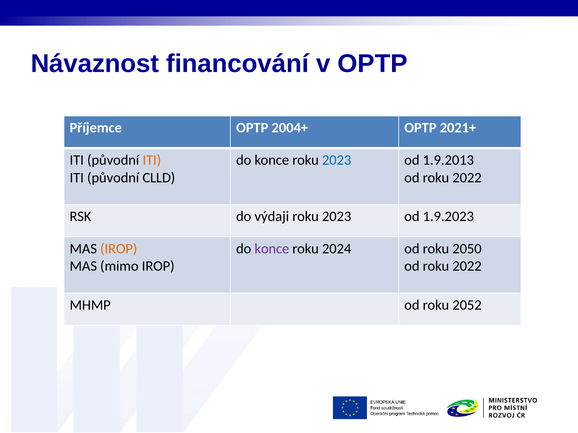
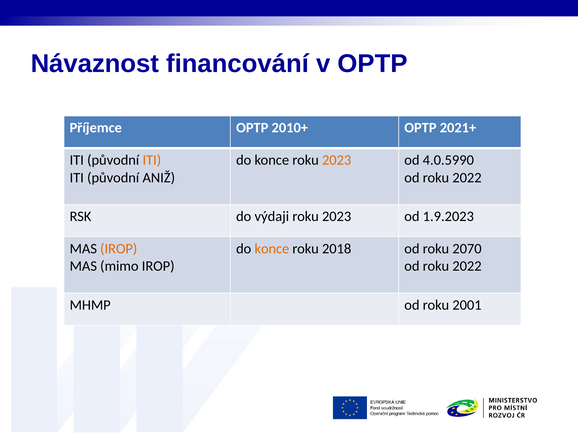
2004+: 2004+ -> 2010+
2023 at (337, 160) colour: blue -> orange
1.9.2013: 1.9.2013 -> 4.0.5990
CLLD: CLLD -> ANIŽ
konce at (272, 249) colour: purple -> orange
2024: 2024 -> 2018
2050: 2050 -> 2070
2052: 2052 -> 2001
